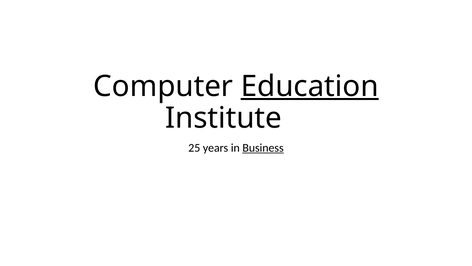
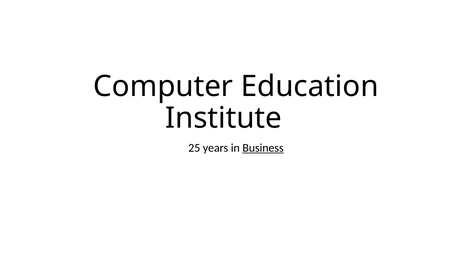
Education underline: present -> none
